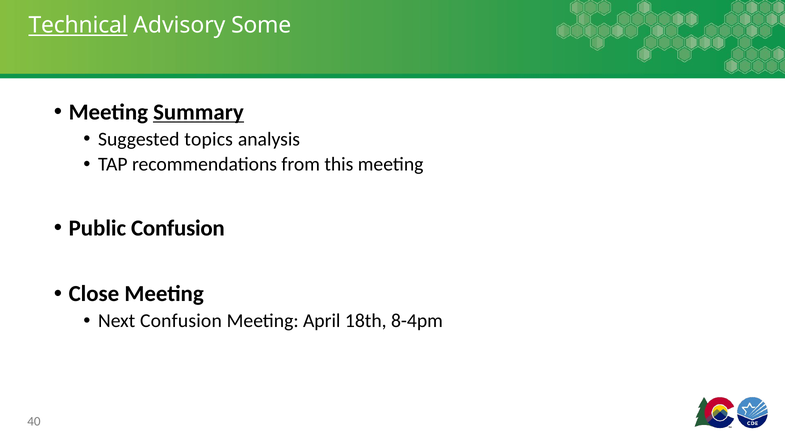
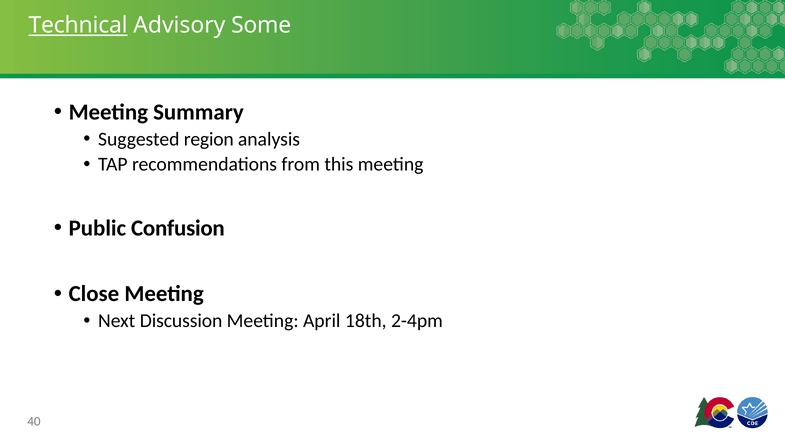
Summary underline: present -> none
topics: topics -> region
Next Confusion: Confusion -> Discussion
8-4pm: 8-4pm -> 2-4pm
